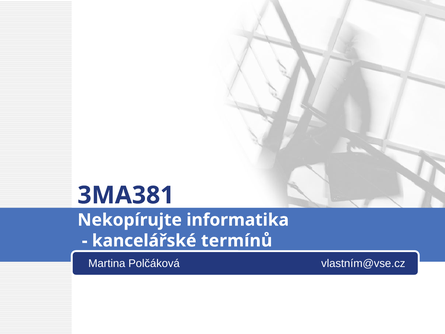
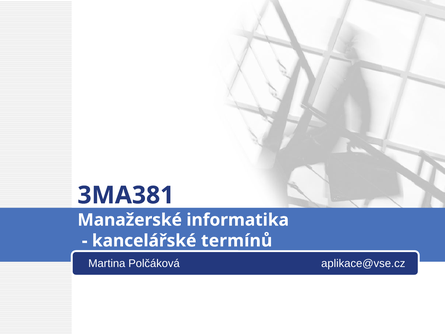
Nekopírujte: Nekopírujte -> Manažerské
vlastním@vse.cz: vlastním@vse.cz -> aplikace@vse.cz
